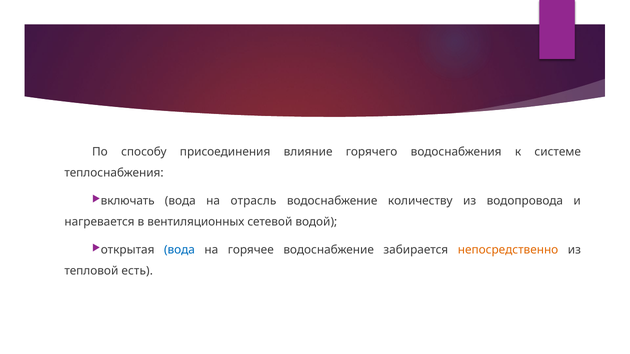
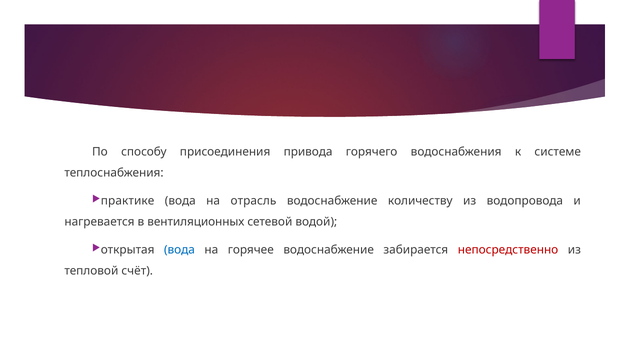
влияние: влияние -> привода
включать: включать -> практике
непосредственно colour: orange -> red
есть: есть -> счёт
